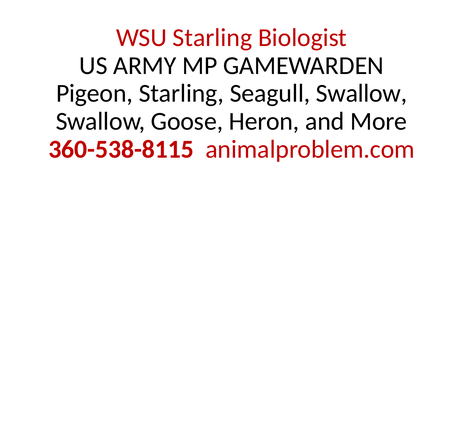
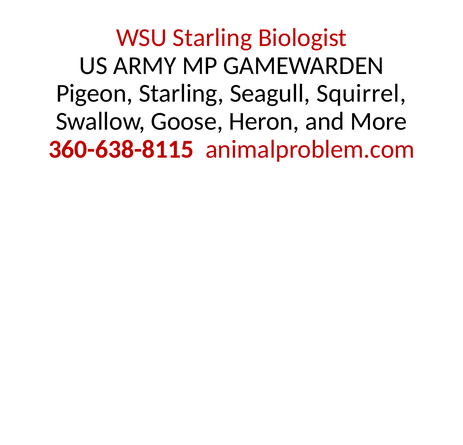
Seagull Swallow: Swallow -> Squirrel
360-538-8115: 360-538-8115 -> 360-638-8115
